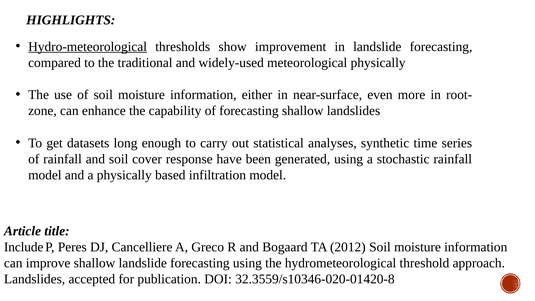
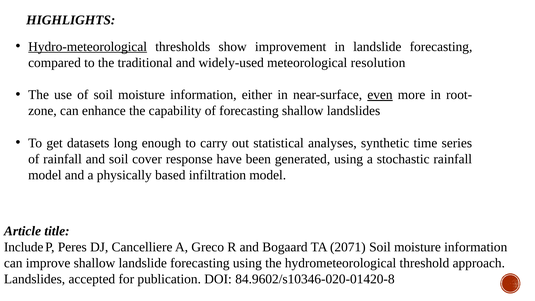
meteorological physically: physically -> resolution
even underline: none -> present
2012: 2012 -> 2071
32.3559/s10346-020-01420-8: 32.3559/s10346-020-01420-8 -> 84.9602/s10346-020-01420-8
